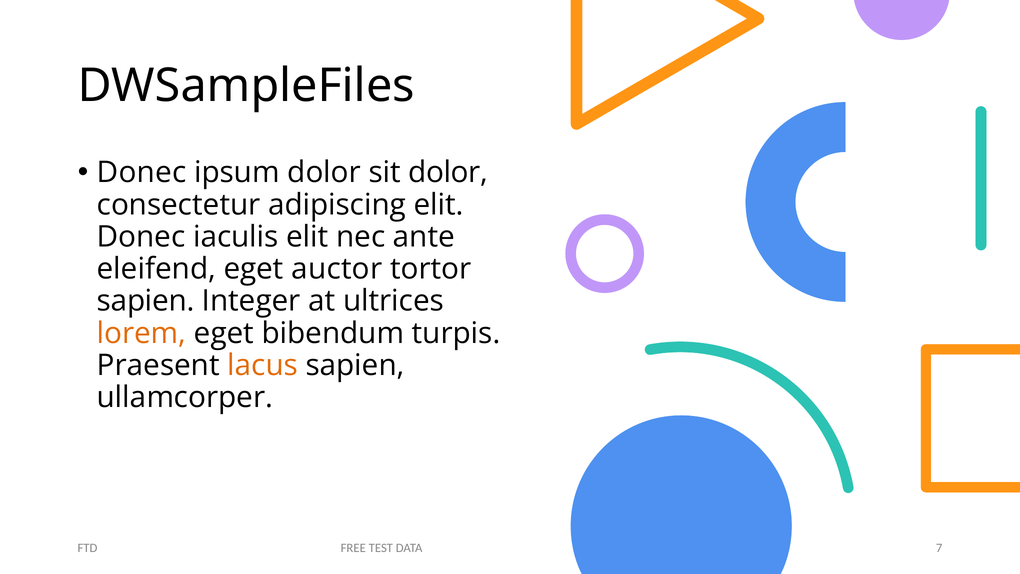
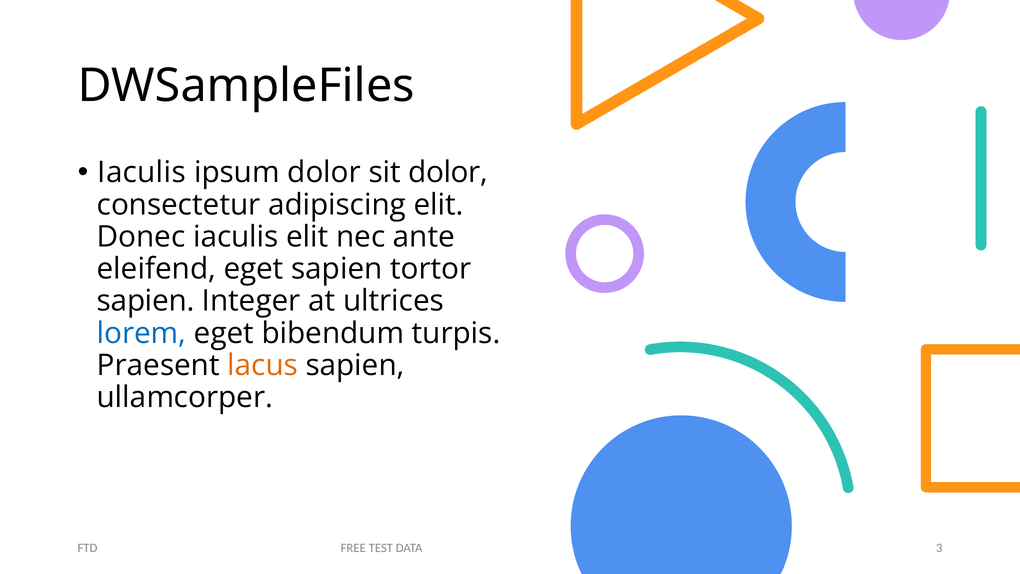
Donec at (142, 172): Donec -> Iaculis
eget auctor: auctor -> sapien
lorem colour: orange -> blue
7: 7 -> 3
